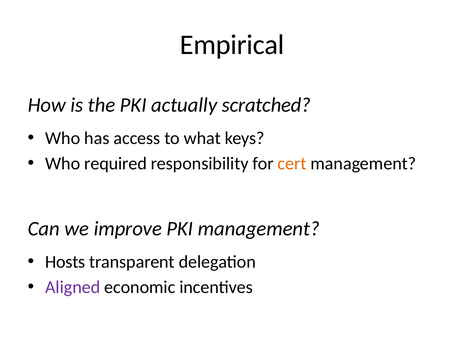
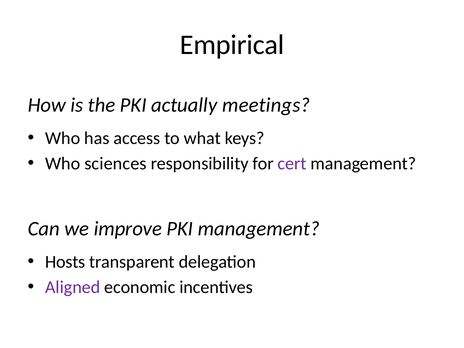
scratched: scratched -> meetings
required: required -> sciences
cert colour: orange -> purple
